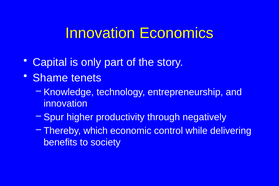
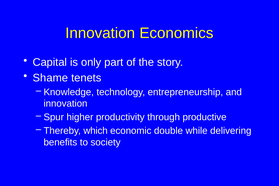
negatively: negatively -> productive
control: control -> double
